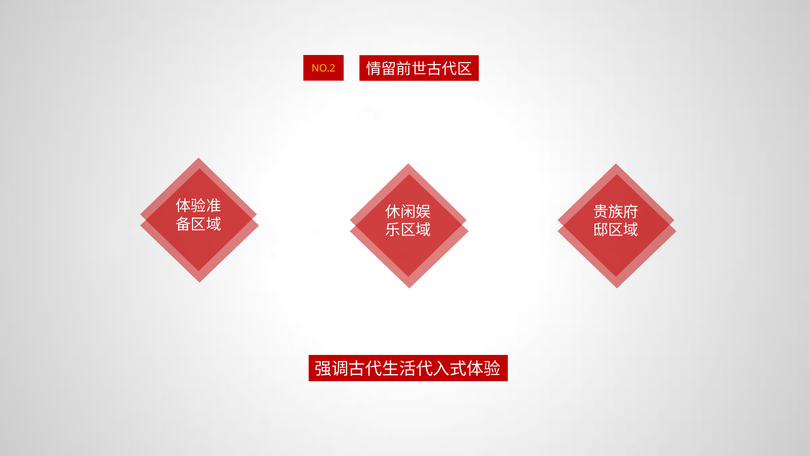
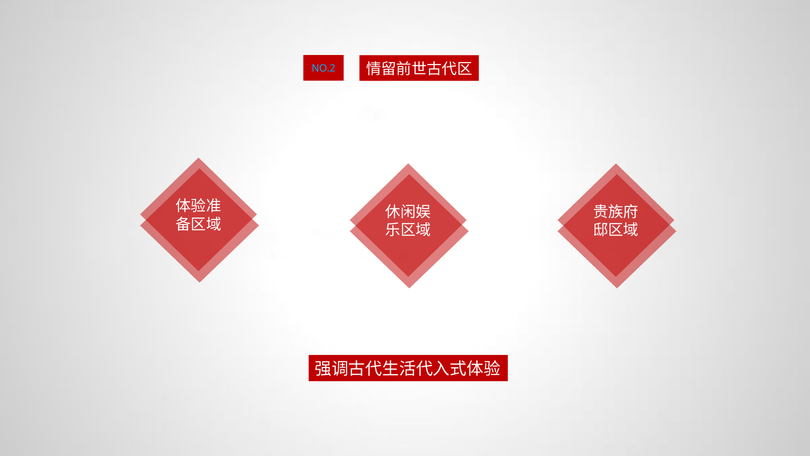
NO.2 colour: yellow -> light blue
